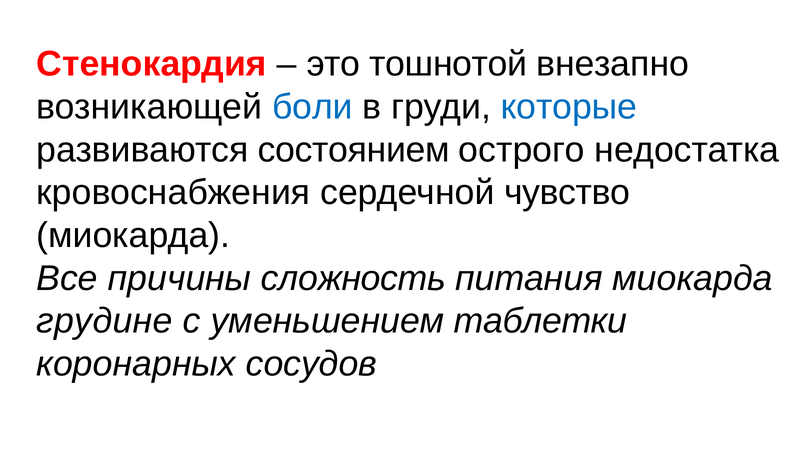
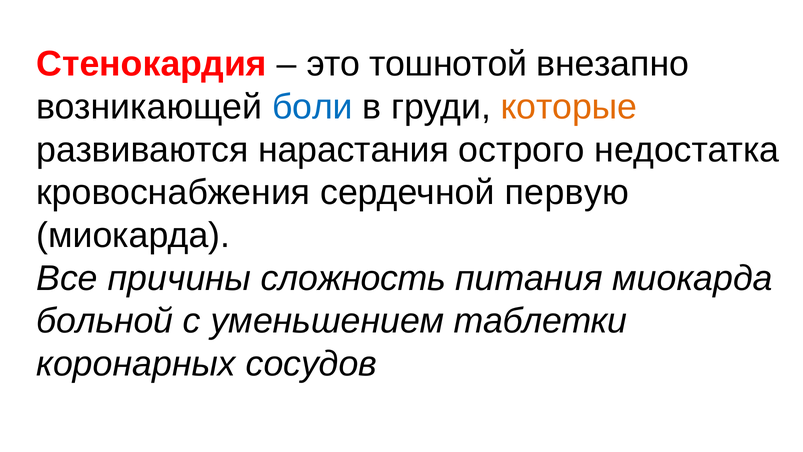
которые colour: blue -> orange
состоянием: состоянием -> нарастания
чувство: чувство -> первую
грудине: грудине -> больной
